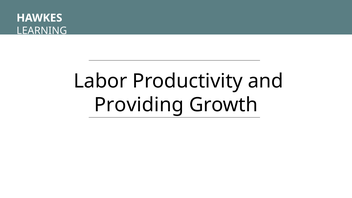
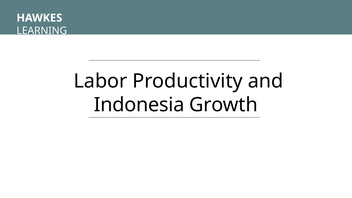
Providing: Providing -> Indonesia
